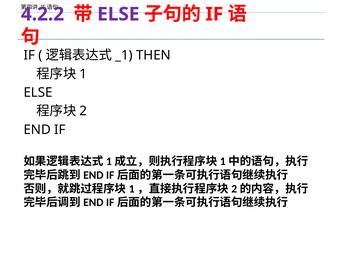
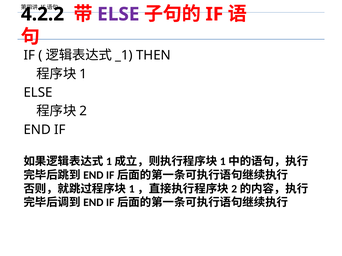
4.2.2 colour: purple -> black
